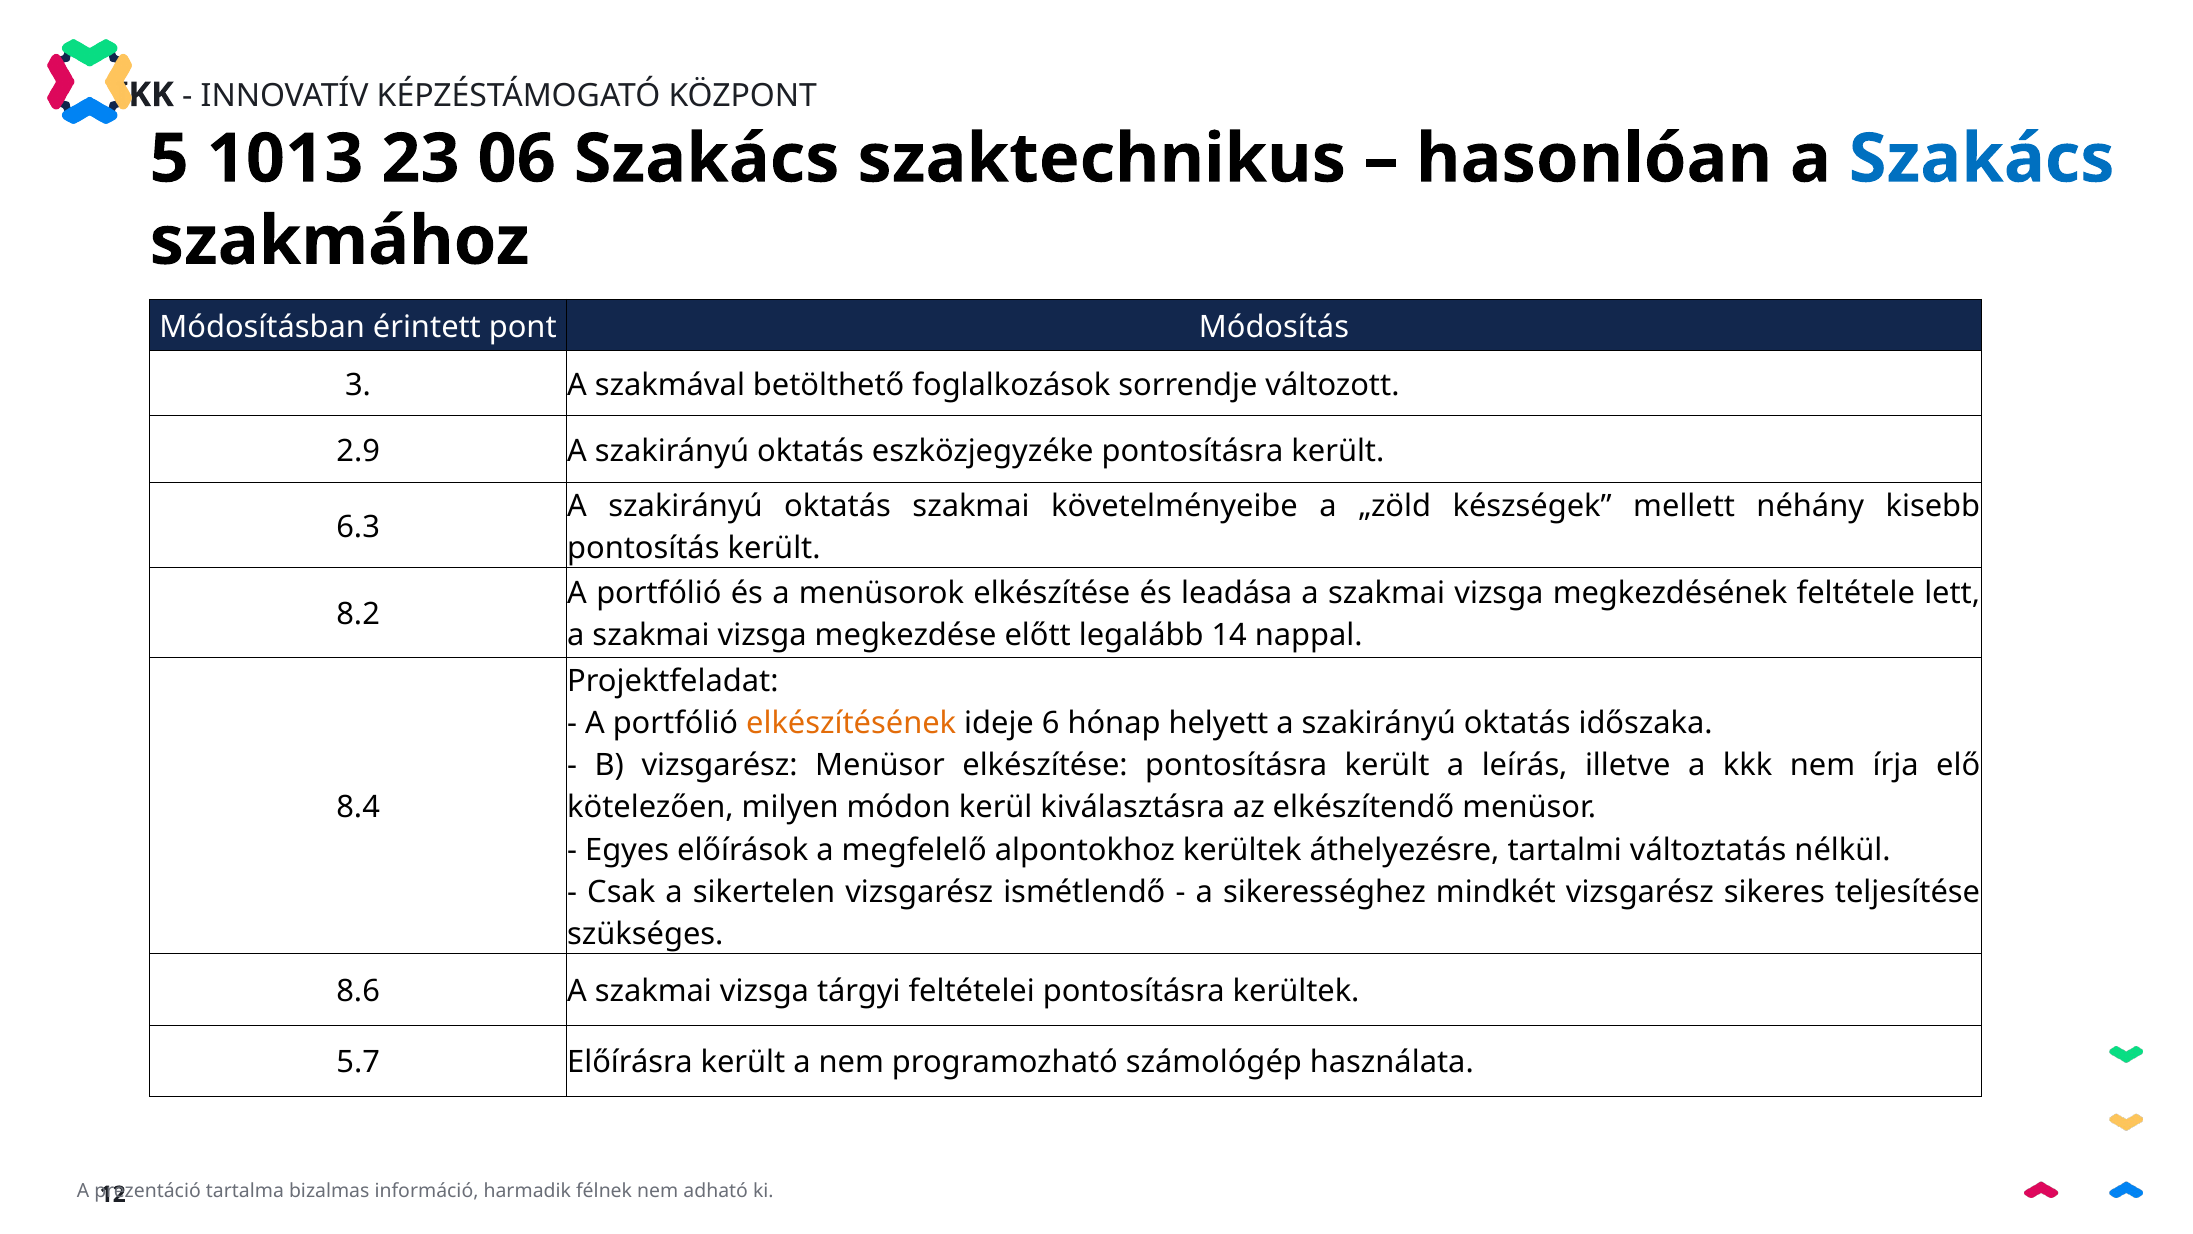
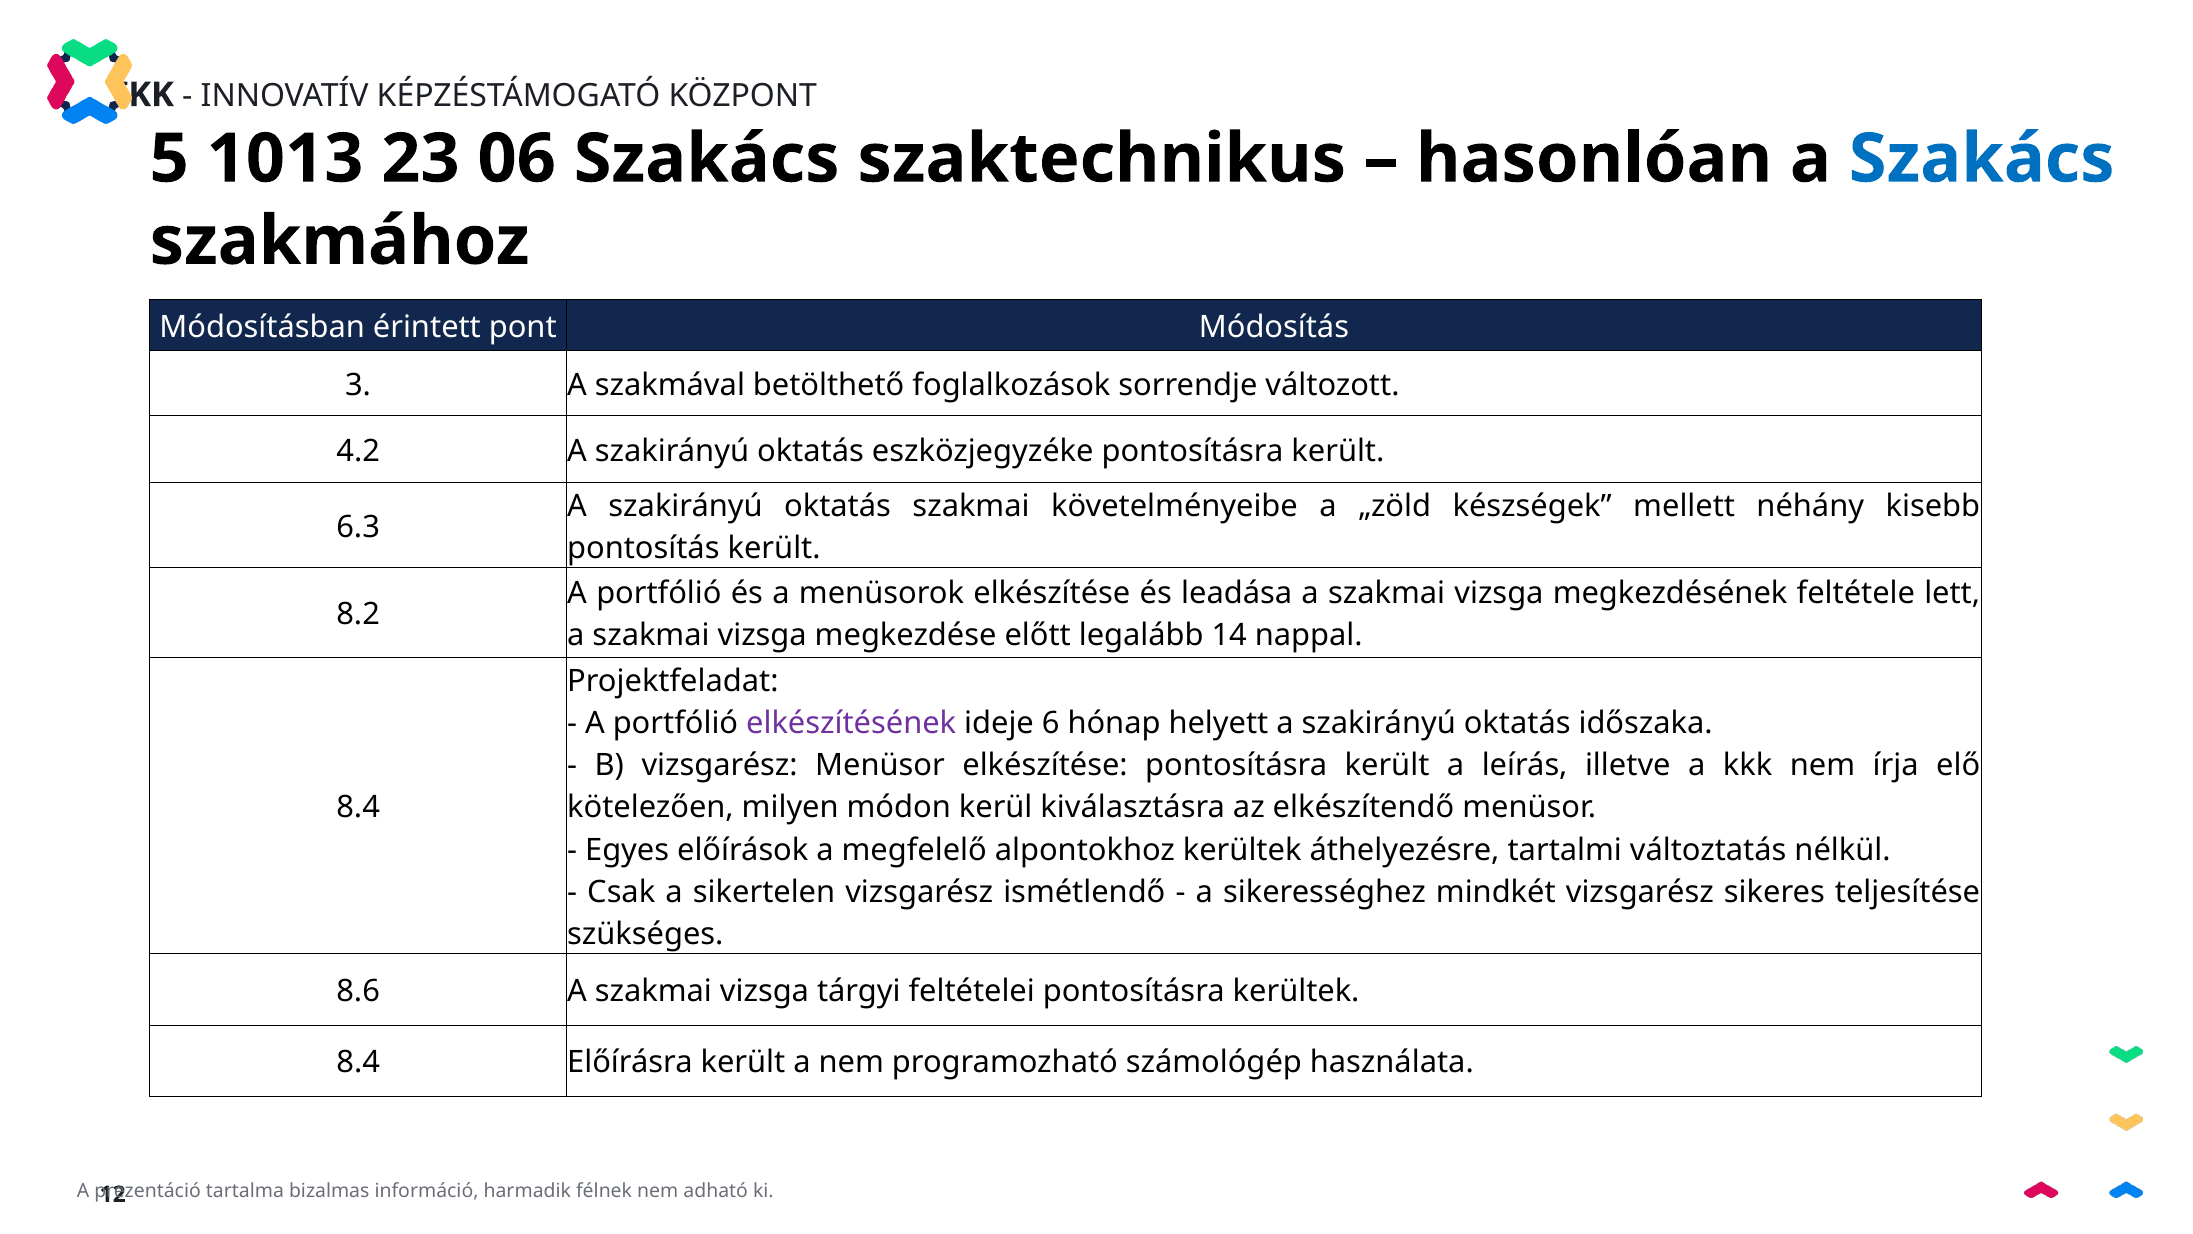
2.9: 2.9 -> 4.2
elkészítésének colour: orange -> purple
5.7 at (358, 1062): 5.7 -> 8.4
